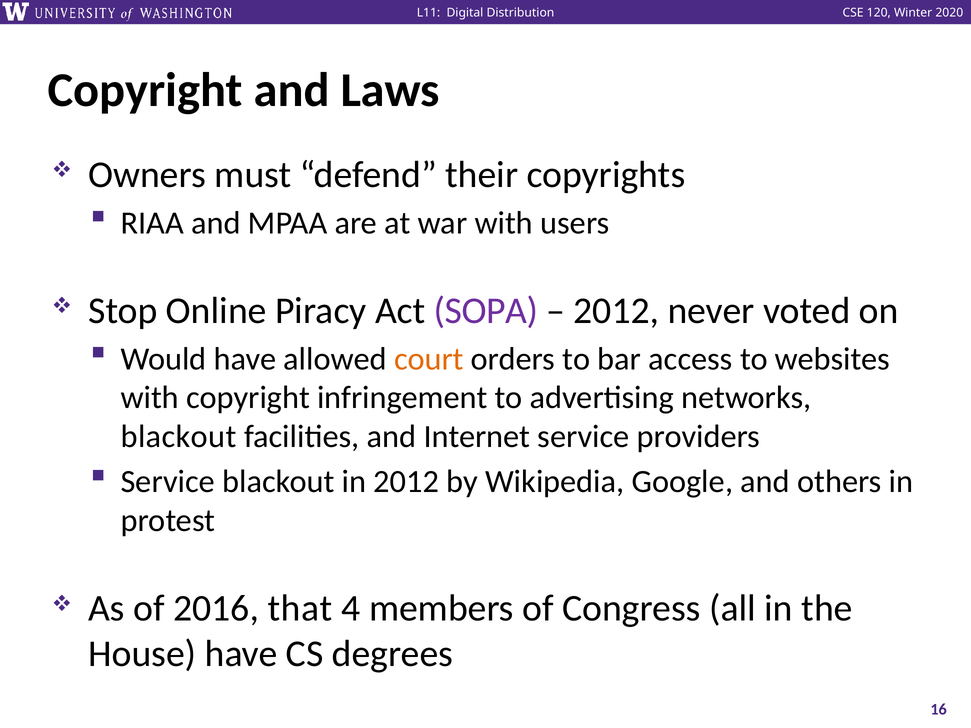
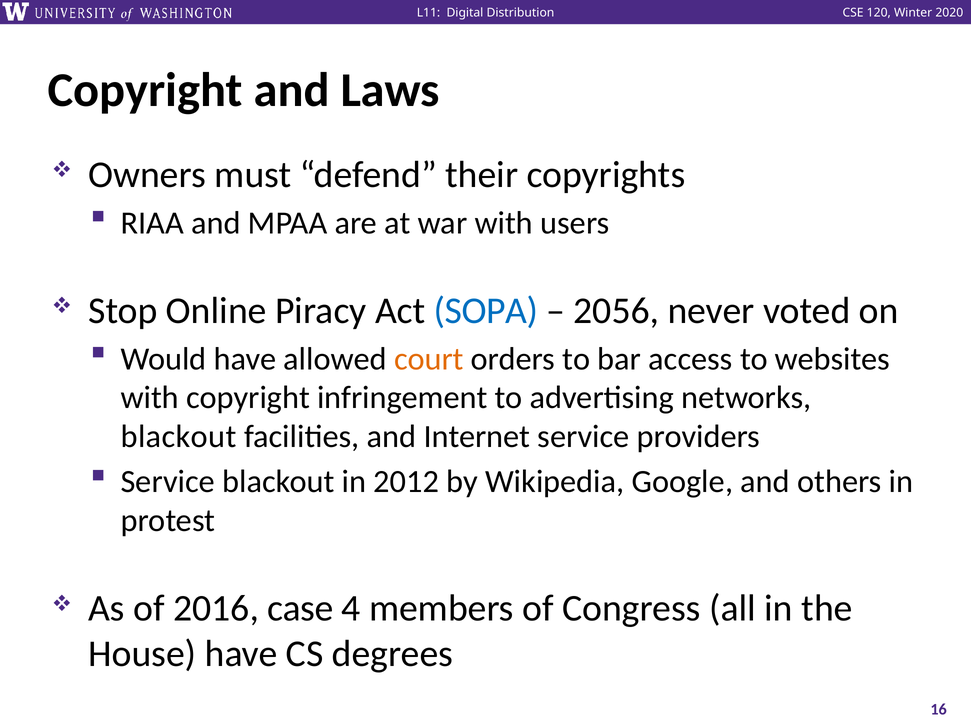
SOPA colour: purple -> blue
2012 at (616, 311): 2012 -> 2056
that: that -> case
